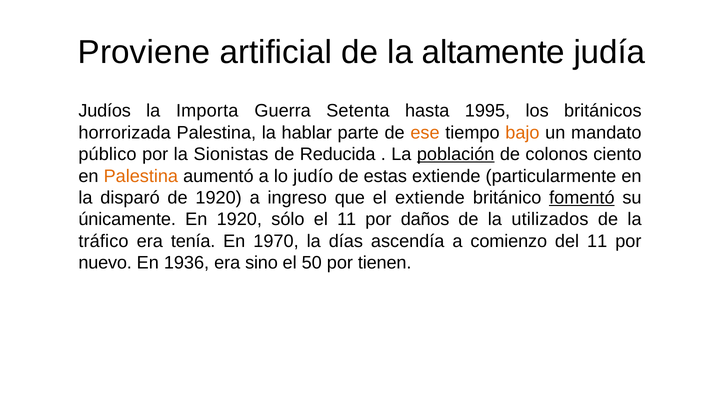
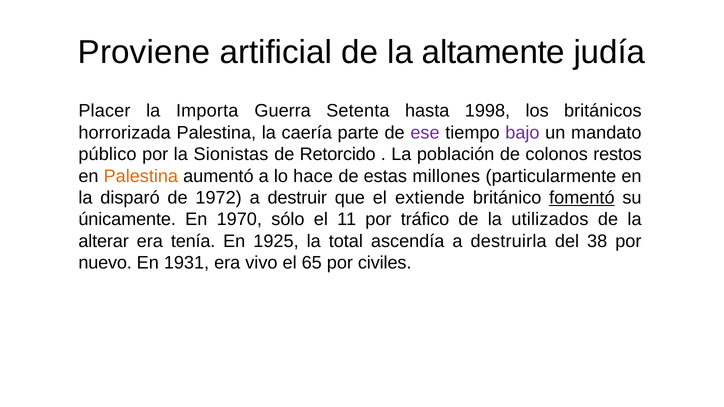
Judíos: Judíos -> Placer
1995: 1995 -> 1998
hablar: hablar -> caería
ese colour: orange -> purple
bajo colour: orange -> purple
Reducida: Reducida -> Retorcido
población underline: present -> none
ciento: ciento -> restos
judío: judío -> hace
estas extiende: extiende -> millones
de 1920: 1920 -> 1972
ingreso: ingreso -> destruir
En 1920: 1920 -> 1970
daños: daños -> tráfico
tráfico: tráfico -> alterar
1970: 1970 -> 1925
días: días -> total
comienzo: comienzo -> destruirla
del 11: 11 -> 38
1936: 1936 -> 1931
sino: sino -> vivo
50: 50 -> 65
tienen: tienen -> civiles
